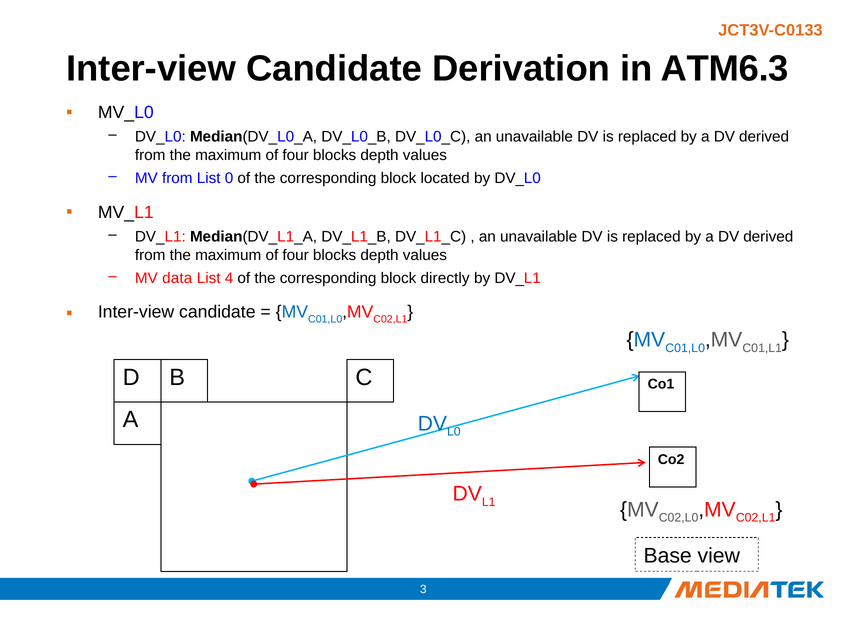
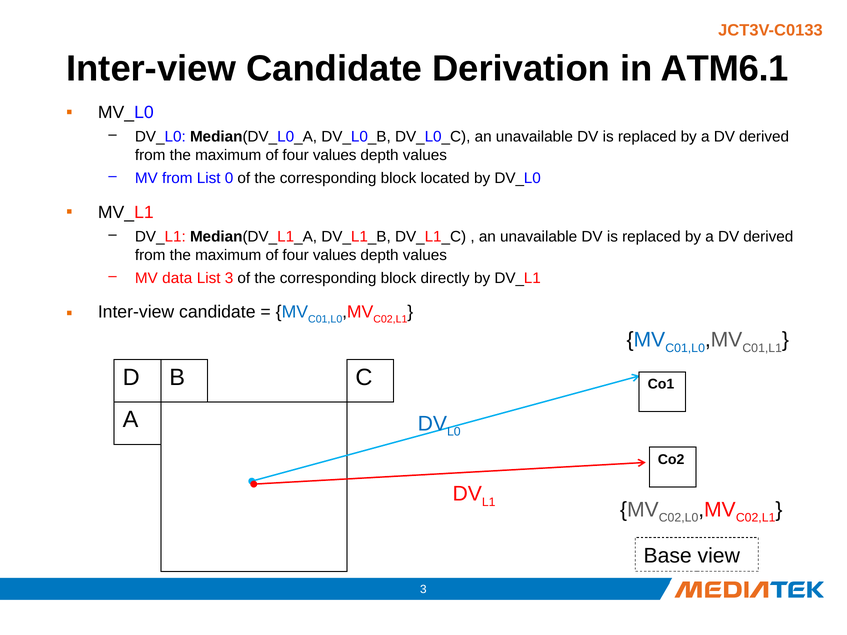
ATM6.3: ATM6.3 -> ATM6.1
blocks at (335, 155): blocks -> values
blocks at (335, 255): blocks -> values
List 4: 4 -> 3
